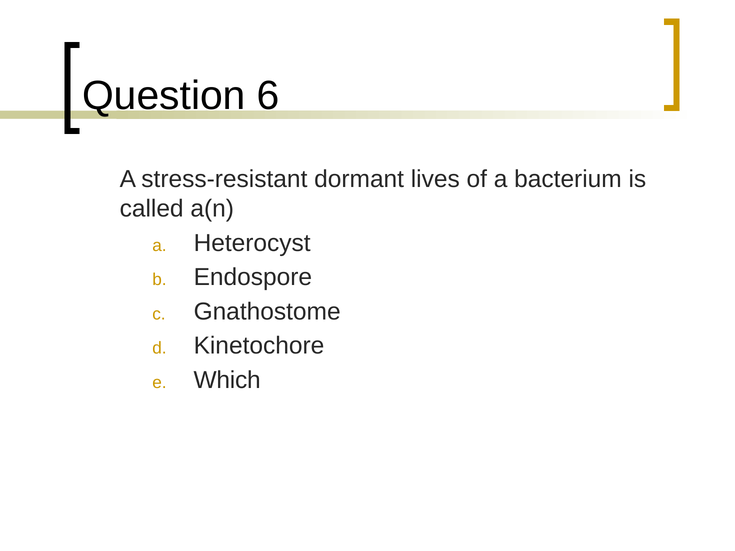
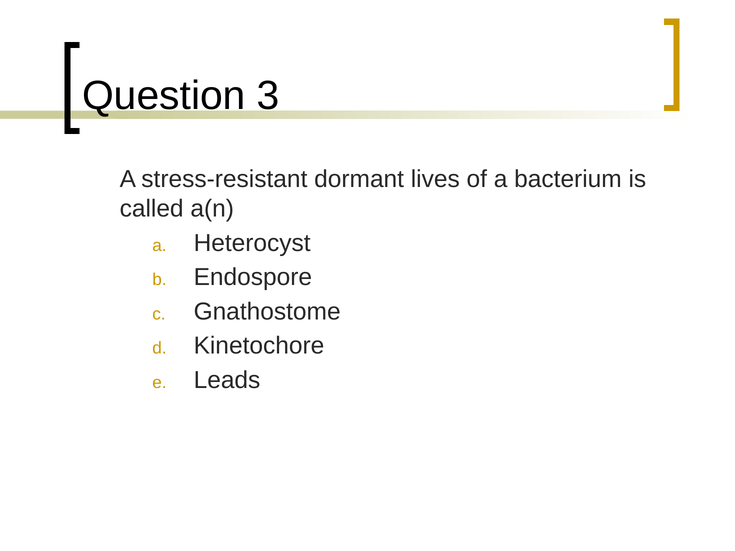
6: 6 -> 3
Which: Which -> Leads
